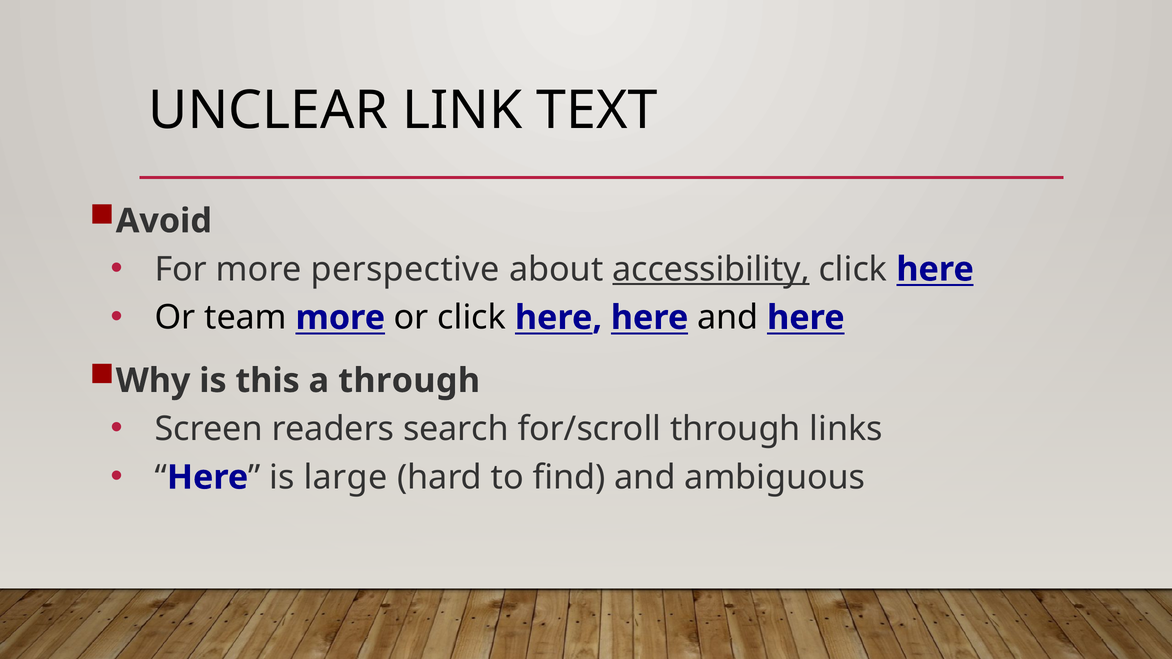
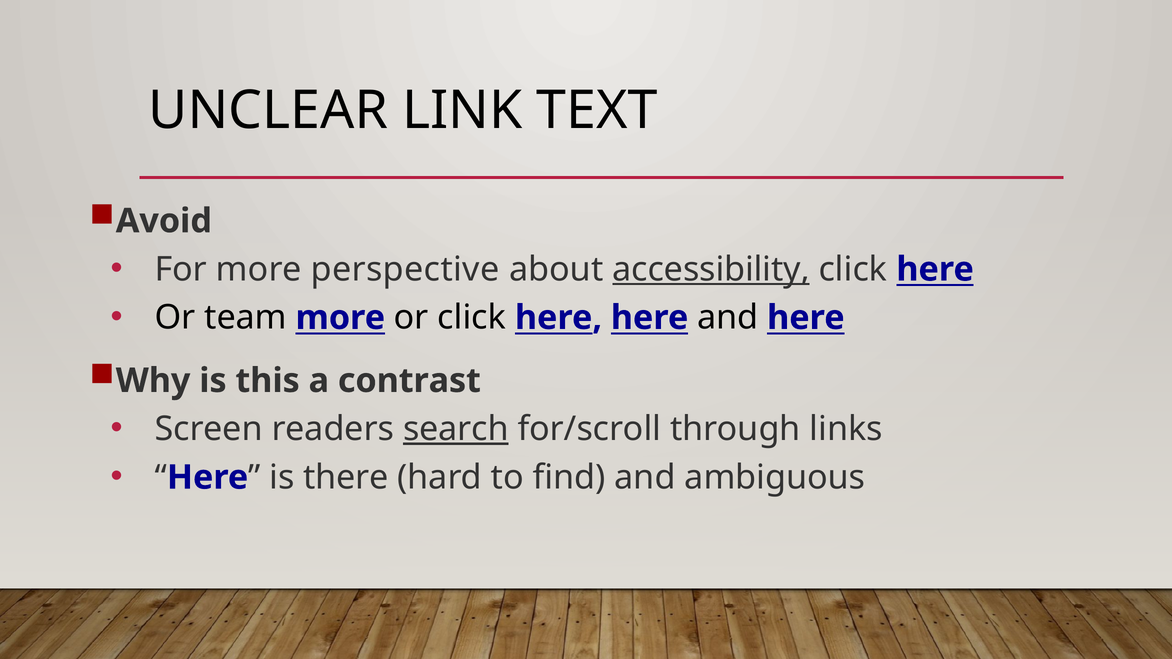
a through: through -> contrast
search underline: none -> present
large: large -> there
